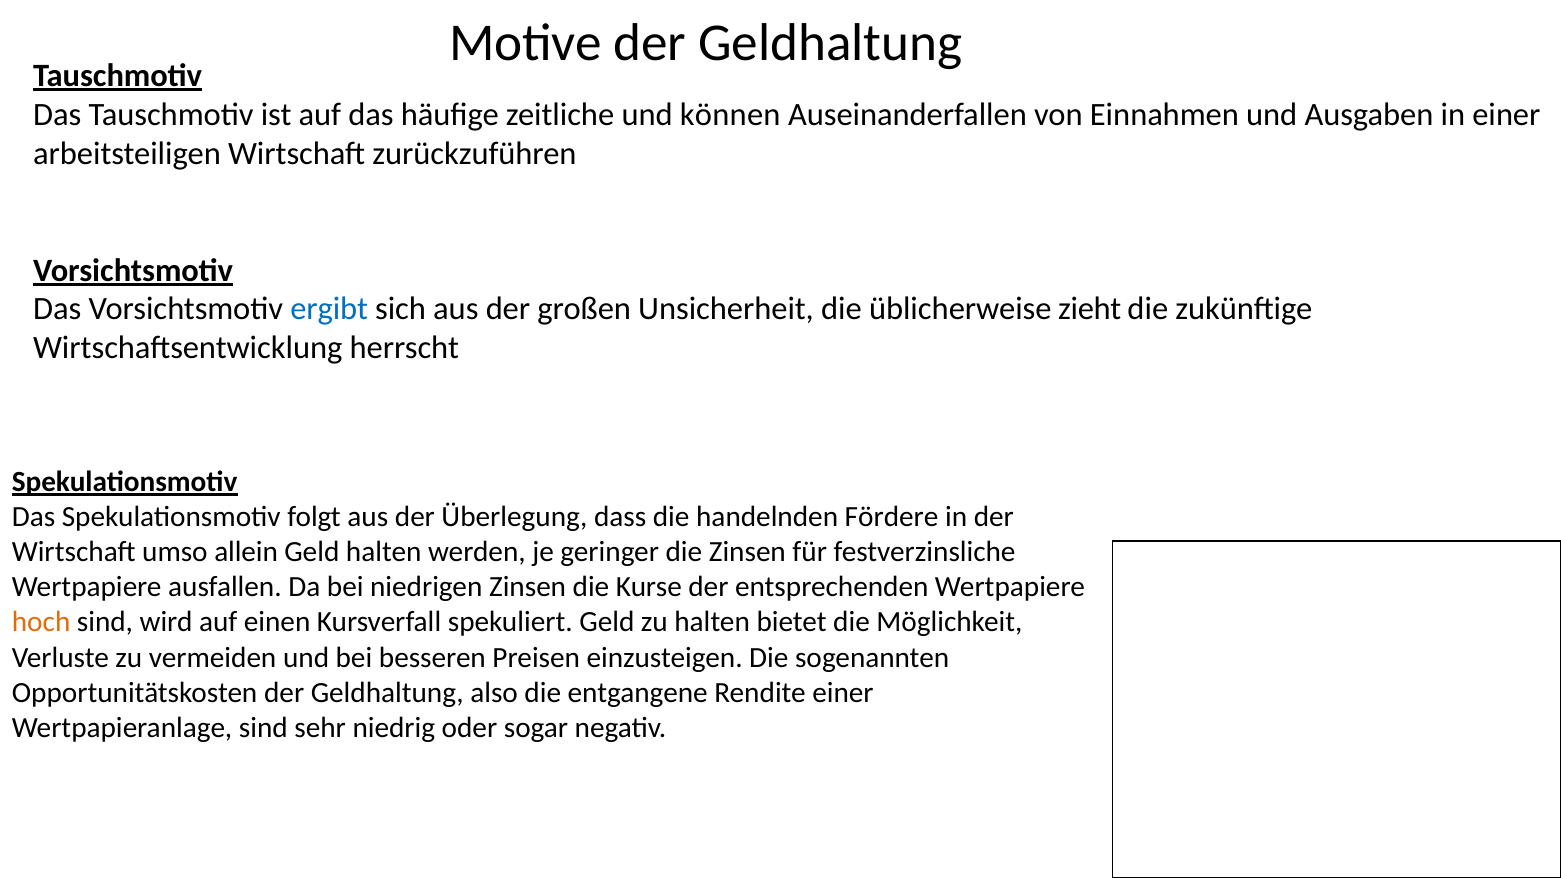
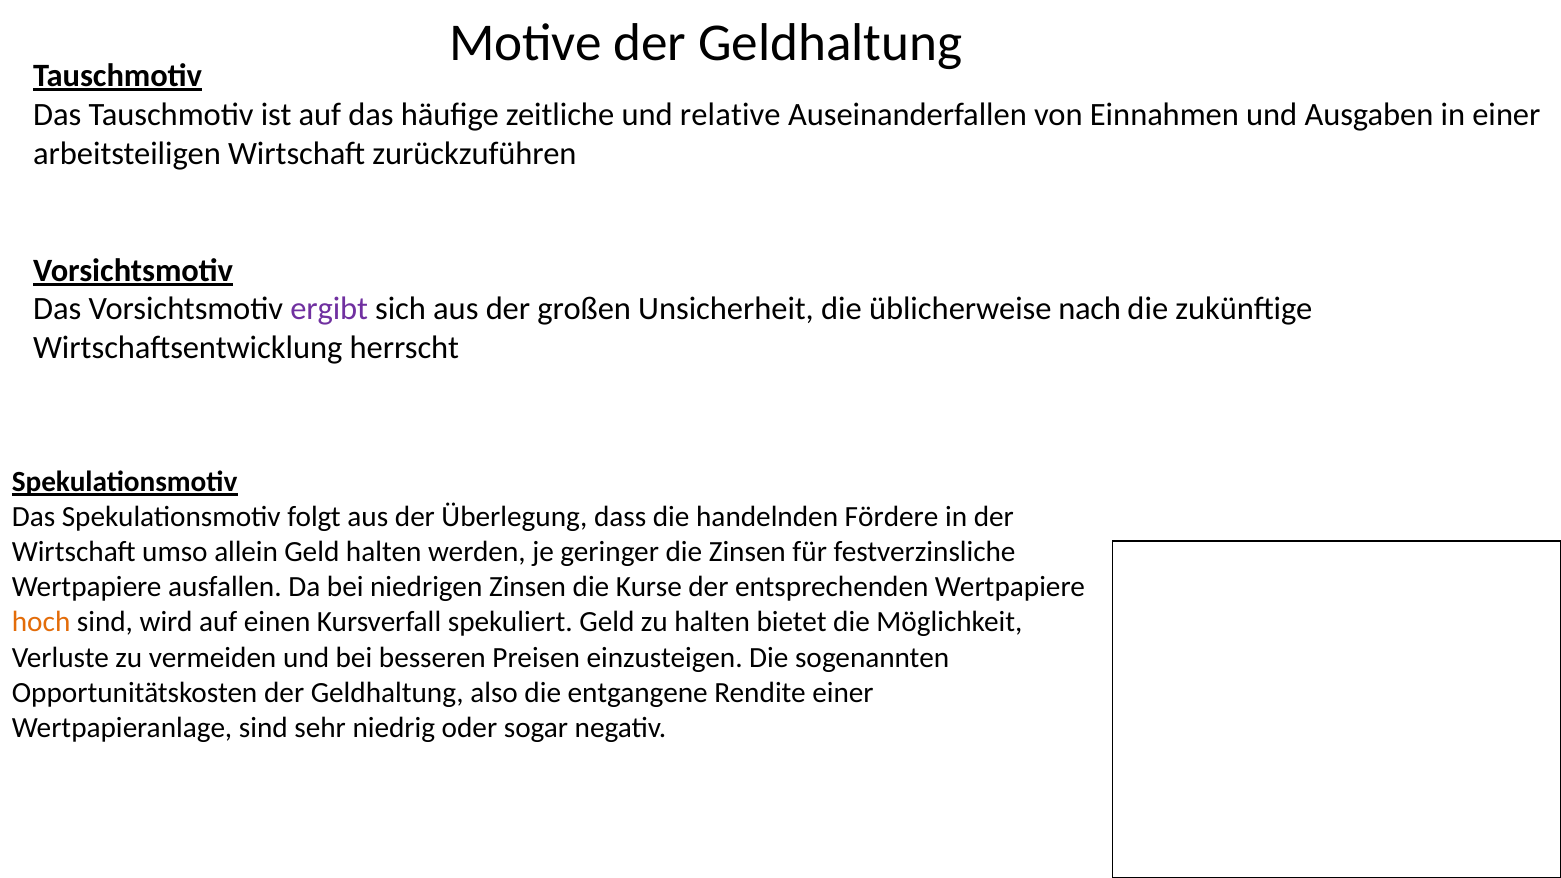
können: können -> relative
ergibt colour: blue -> purple
zieht: zieht -> nach
